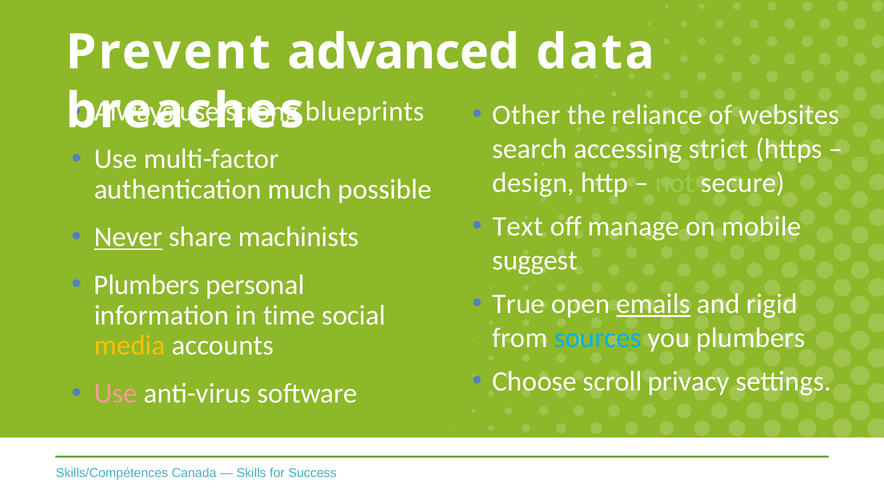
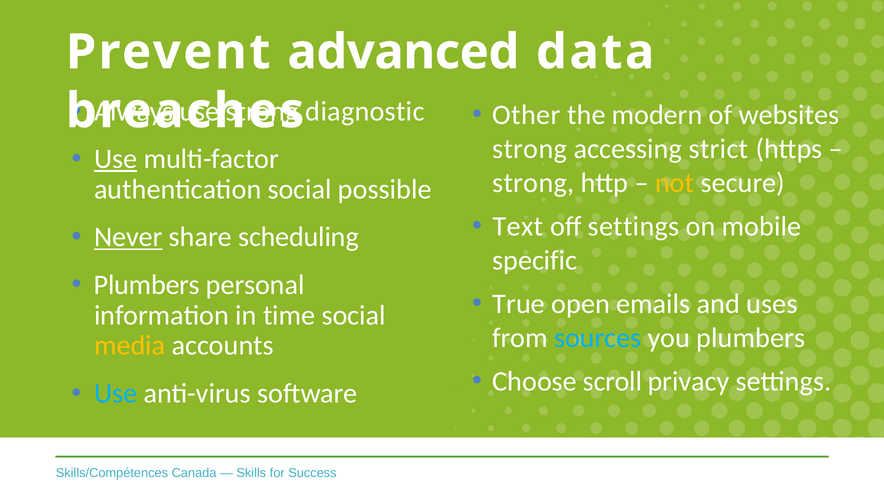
blueprints: blueprints -> diagnostic
reliance: reliance -> modern
search at (530, 149): search -> strong
Use at (116, 159) underline: none -> present
design at (533, 183): design -> strong
not colour: light green -> yellow
authentication much: much -> social
off manage: manage -> settings
machinists: machinists -> scheduling
suggest: suggest -> specific
emails underline: present -> none
rigid: rigid -> uses
Use at (116, 394) colour: pink -> light blue
